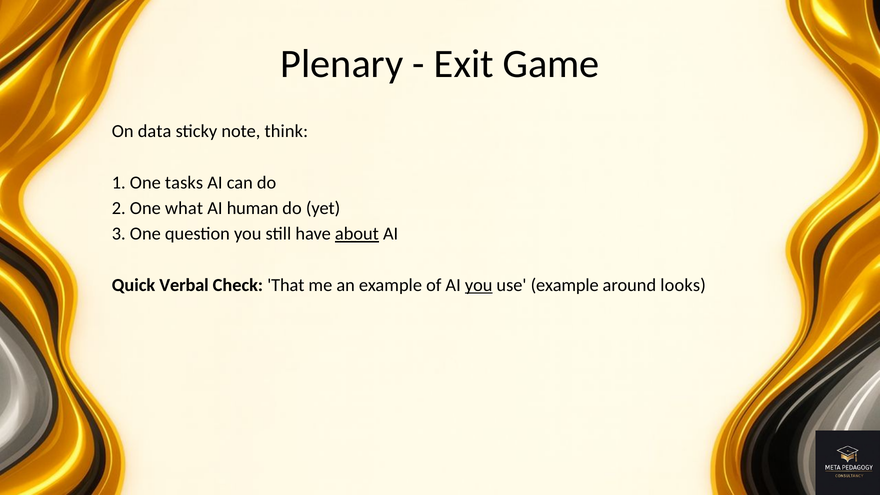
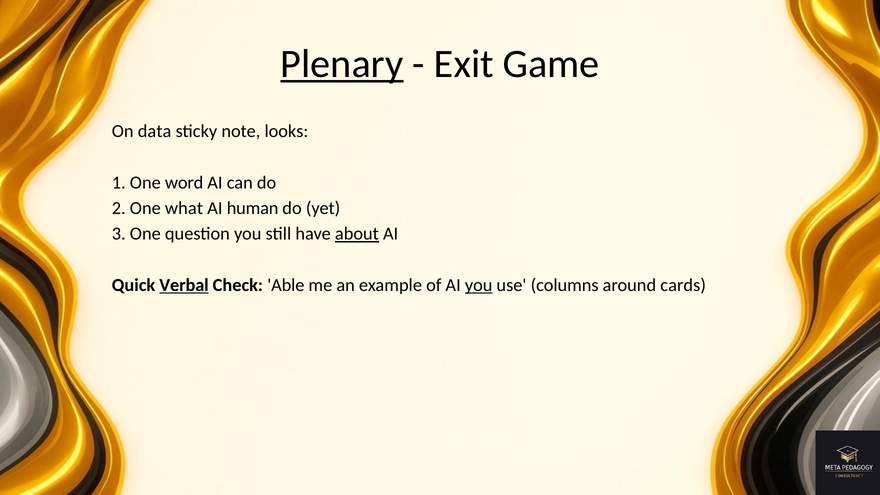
Plenary underline: none -> present
think: think -> looks
tasks: tasks -> word
Verbal underline: none -> present
That: That -> Able
use example: example -> columns
looks: looks -> cards
